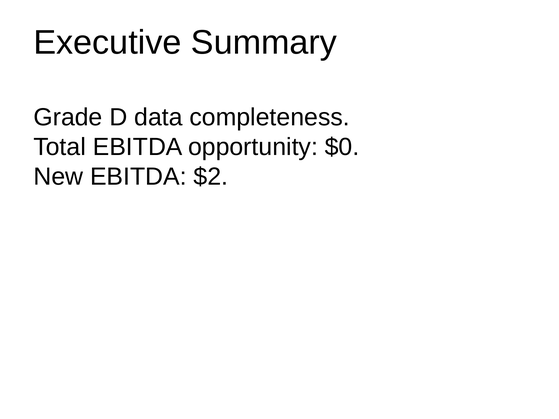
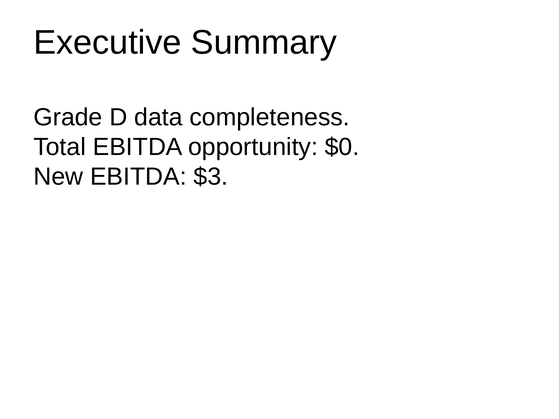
$2: $2 -> $3
